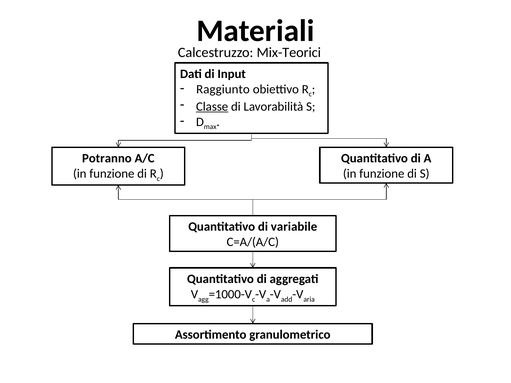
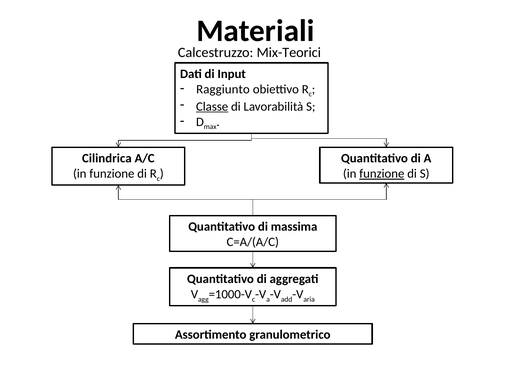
Potranno: Potranno -> Cilindrica
funzione at (382, 174) underline: none -> present
variabile: variabile -> massima
